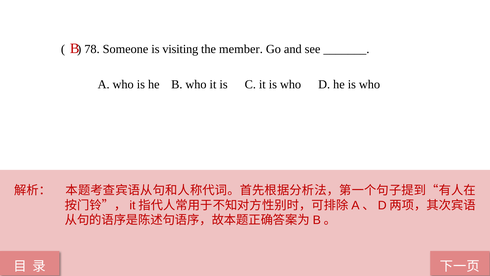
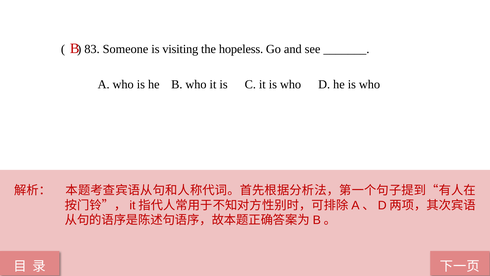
78: 78 -> 83
member: member -> hopeless
